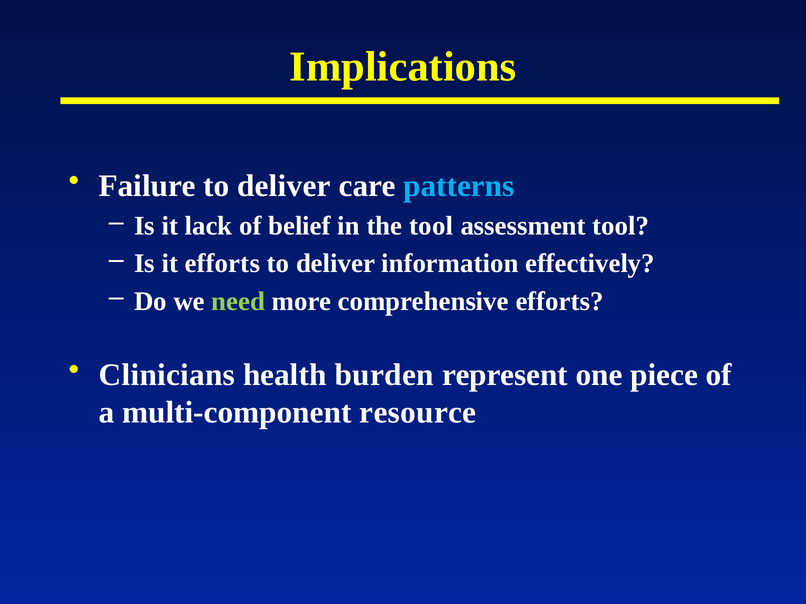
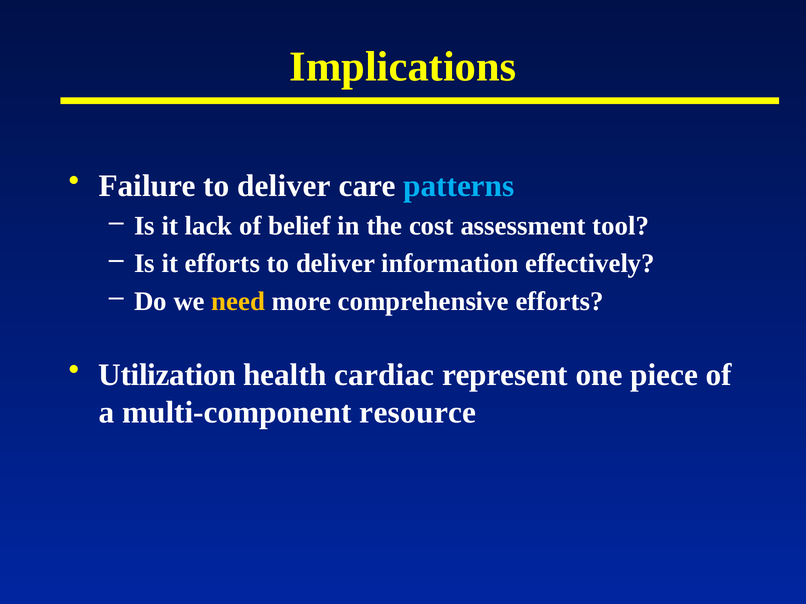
the tool: tool -> cost
need colour: light green -> yellow
Clinicians: Clinicians -> Utilization
burden: burden -> cardiac
